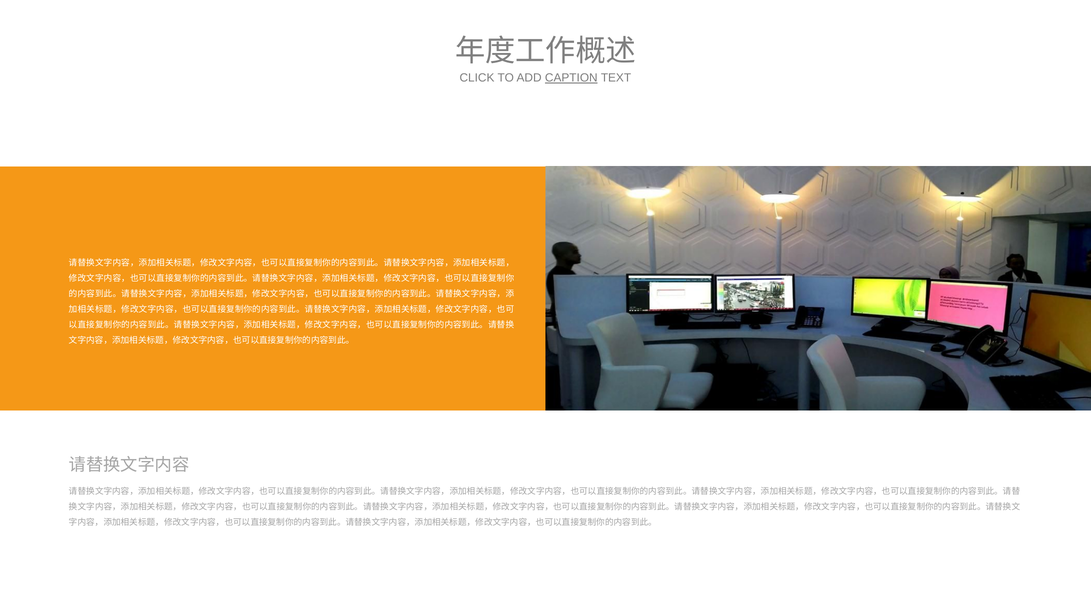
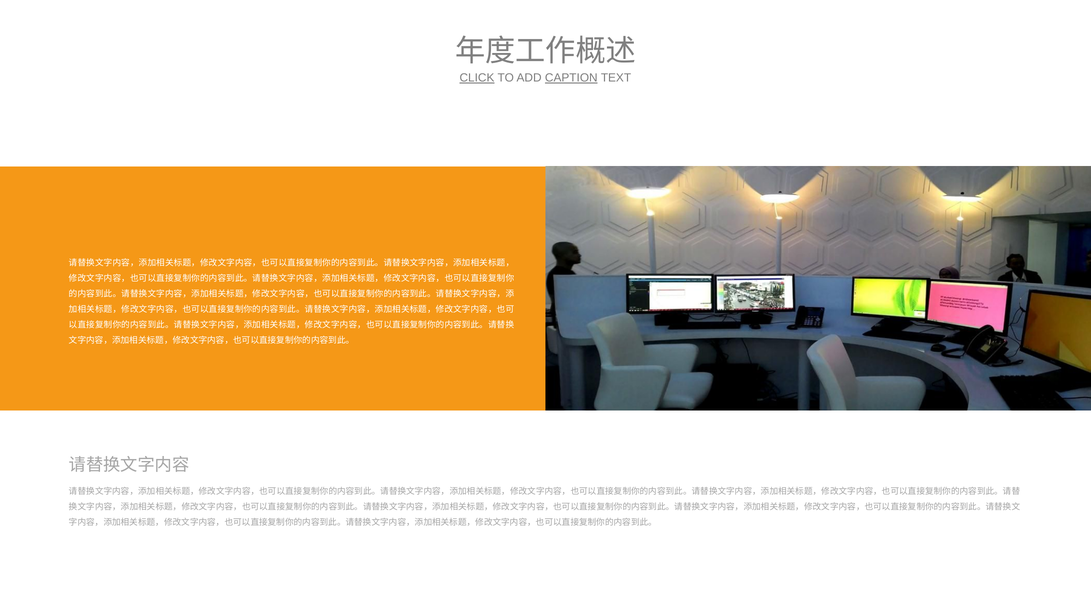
CLICK underline: none -> present
